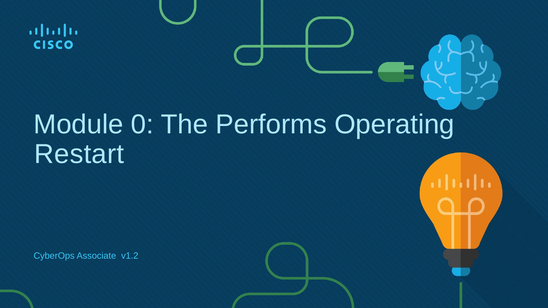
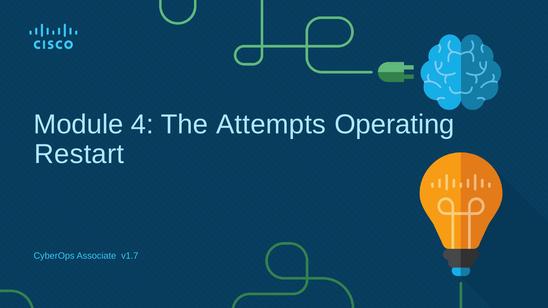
0: 0 -> 4
Performs: Performs -> Attempts
v1.2: v1.2 -> v1.7
